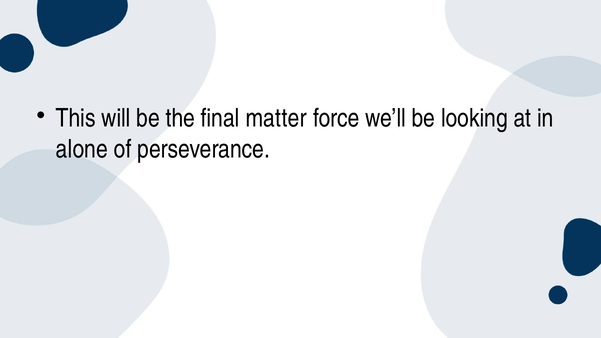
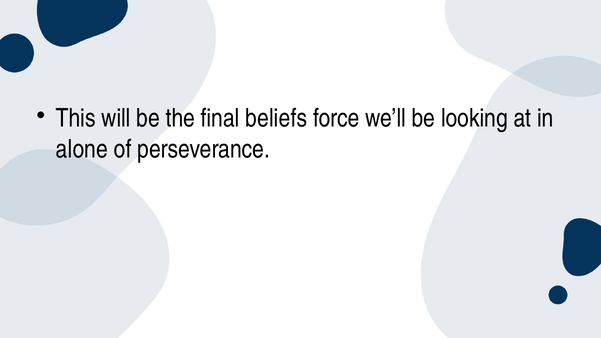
matter: matter -> beliefs
